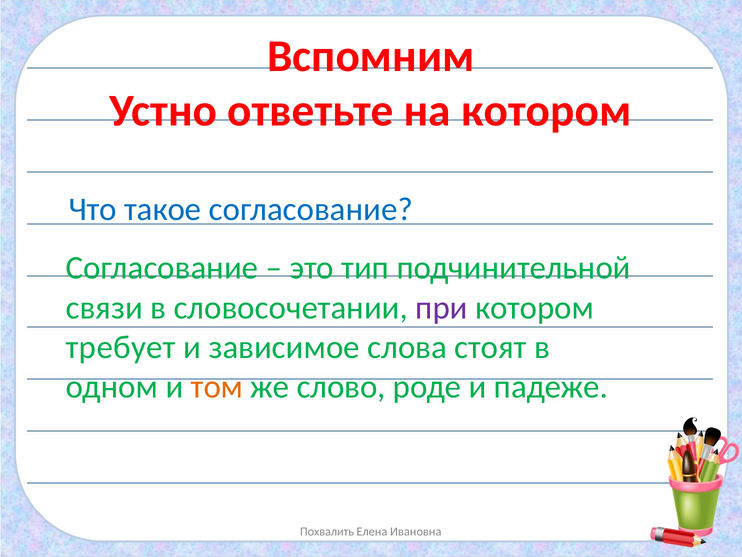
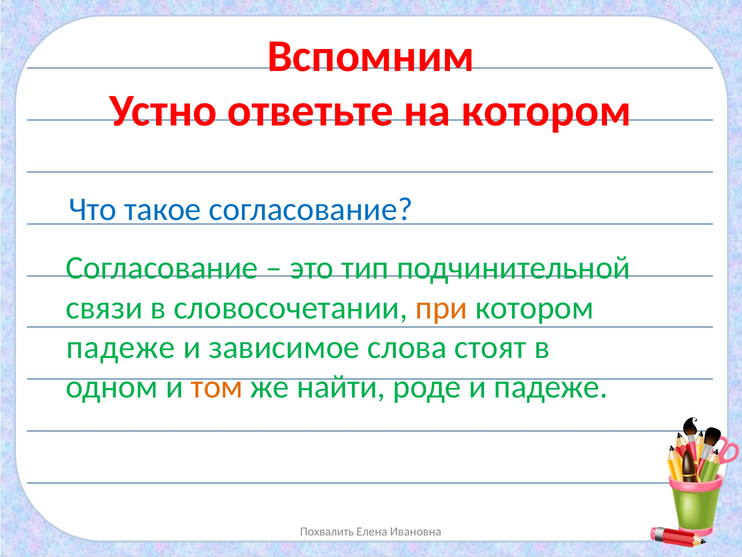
при colour: purple -> orange
требует at (121, 347): требует -> падеже
слово: слово -> найти
